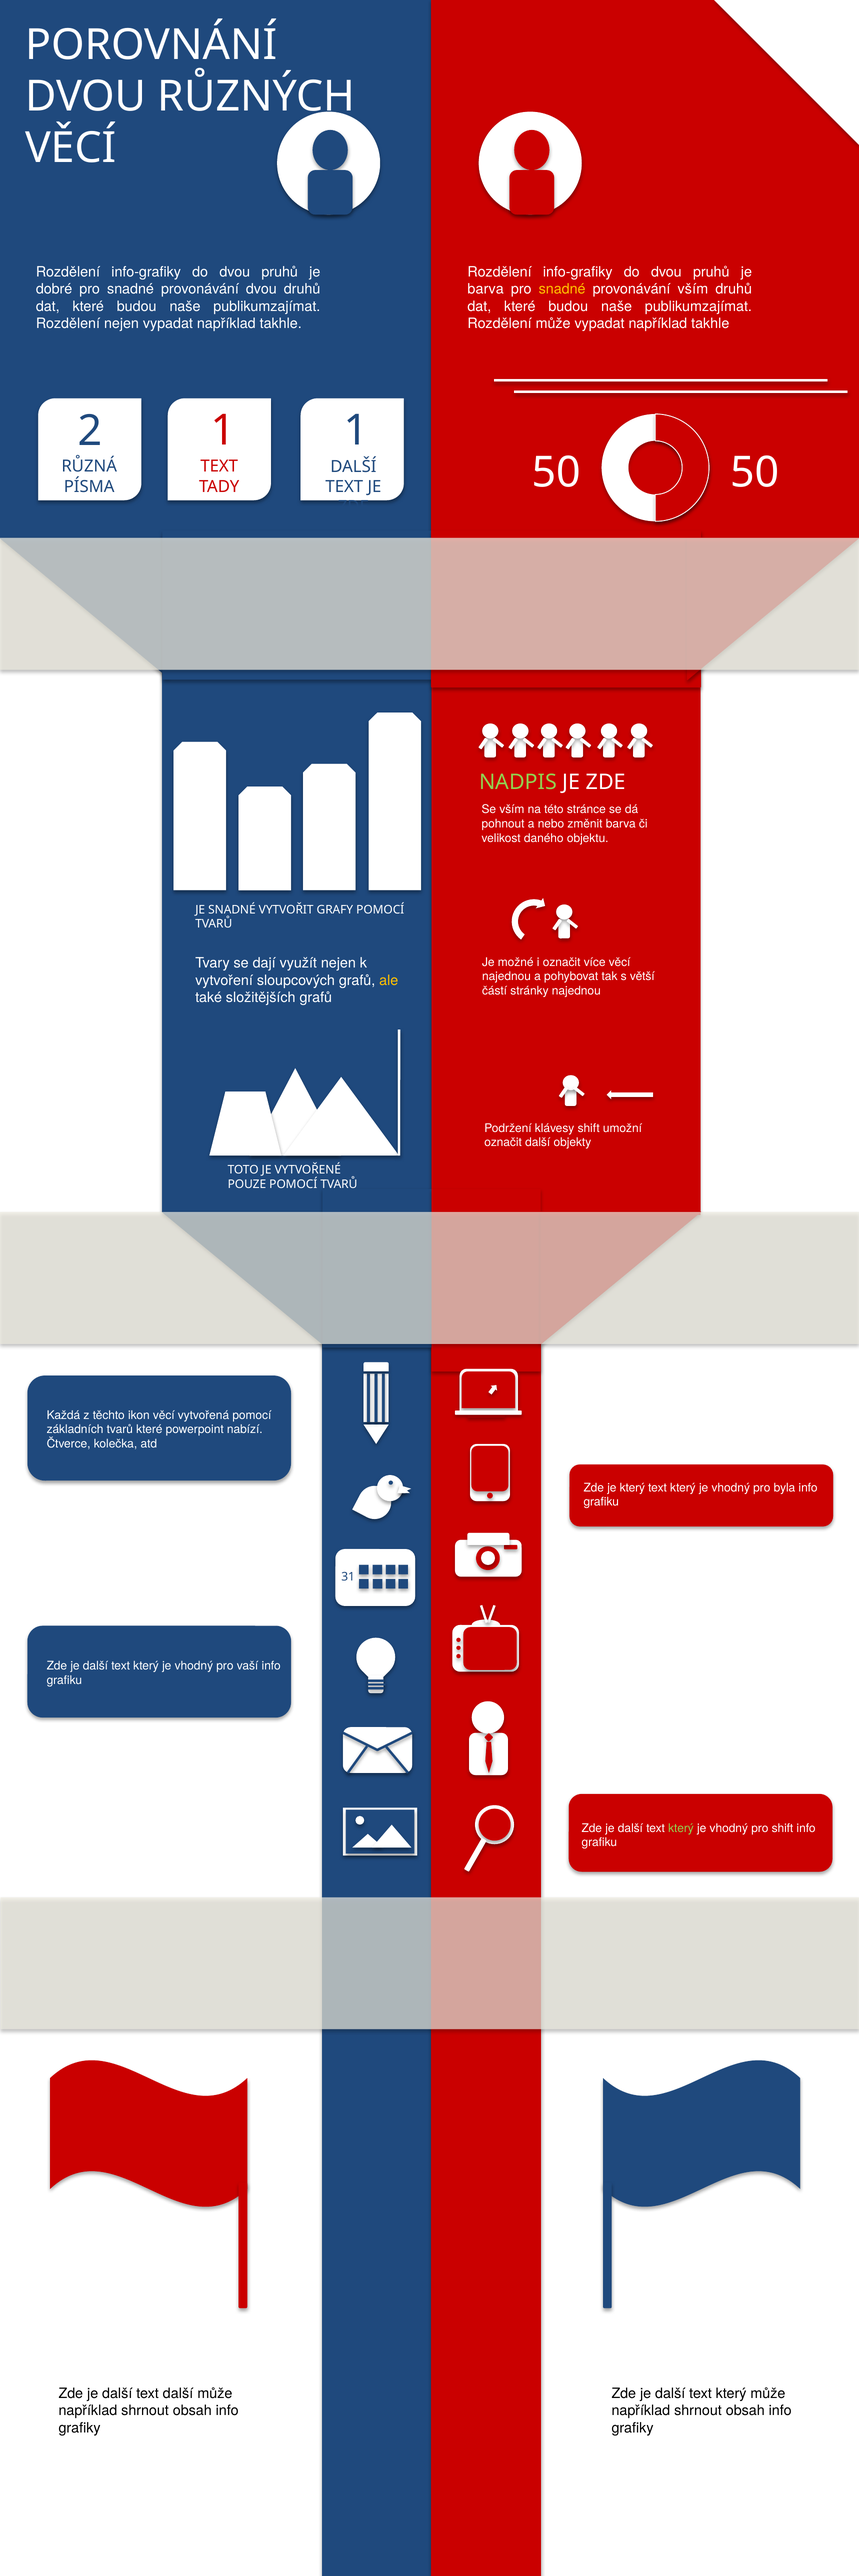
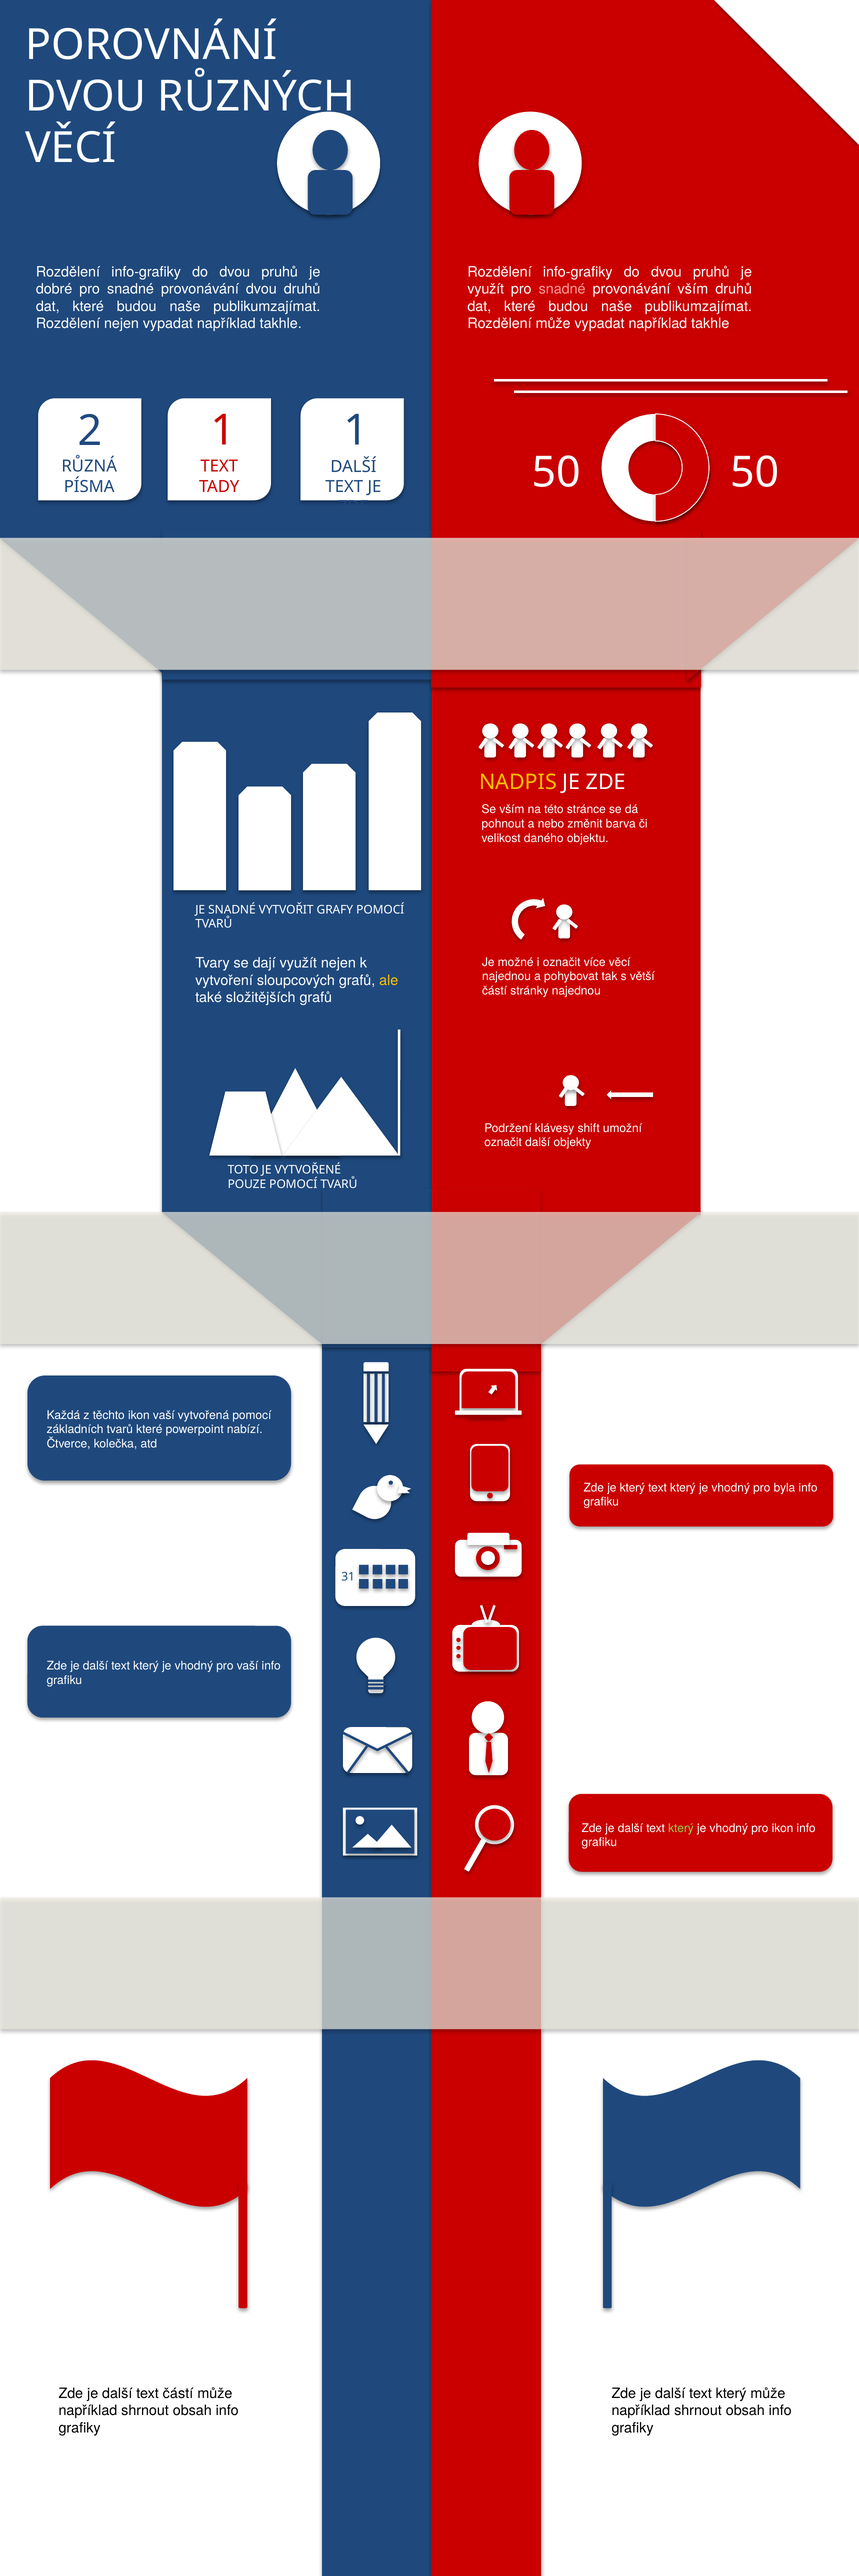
barva at (486, 289): barva -> využít
snadné at (562, 289) colour: yellow -> pink
NADPIS colour: light green -> yellow
ikon věcí: věcí -> vaší
pro shift: shift -> ikon
text další: další -> částí
